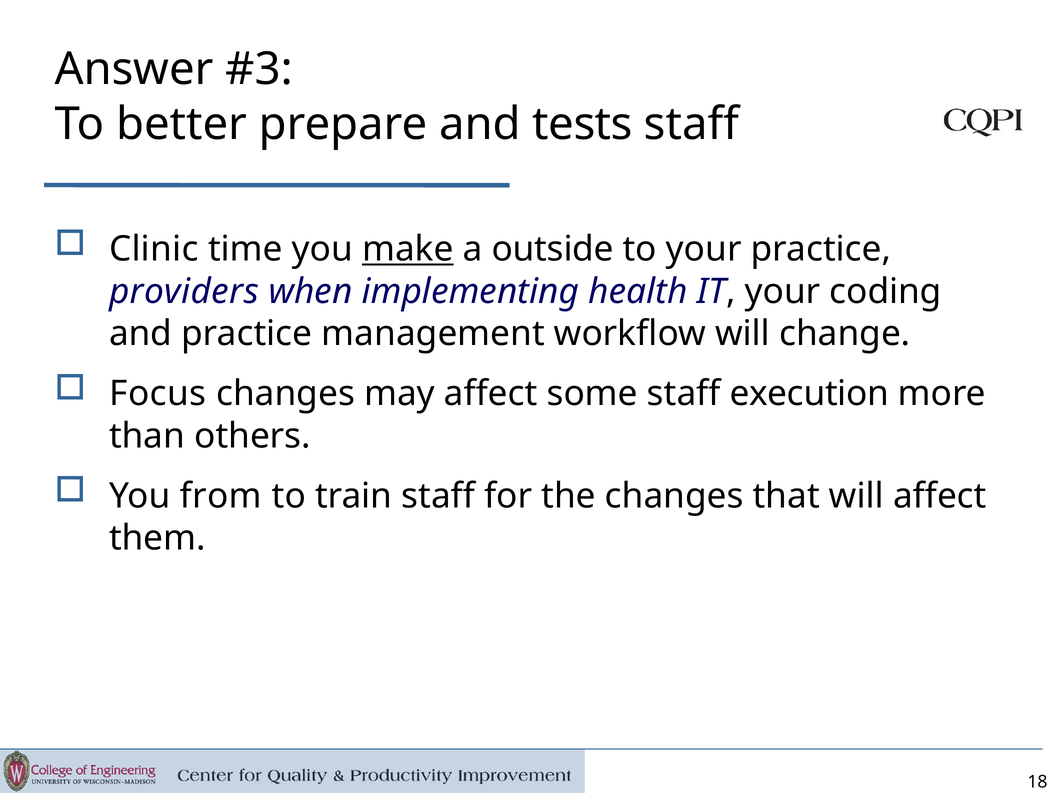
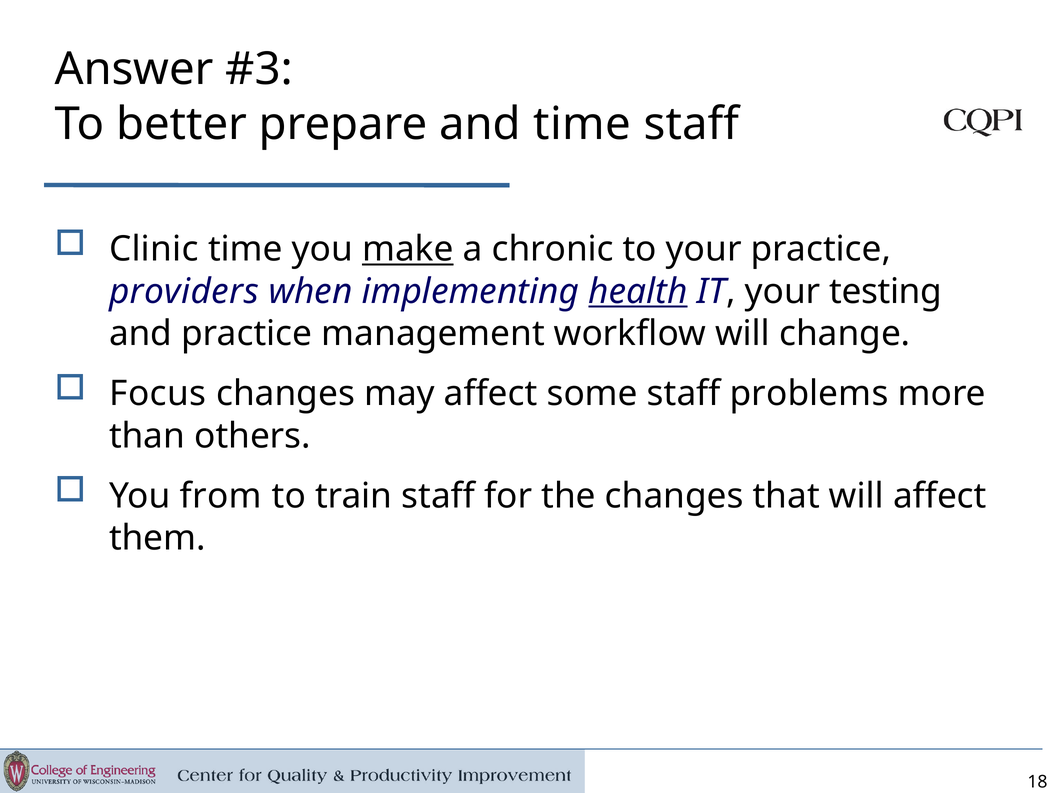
and tests: tests -> time
outside: outside -> chronic
health underline: none -> present
coding: coding -> testing
execution: execution -> problems
